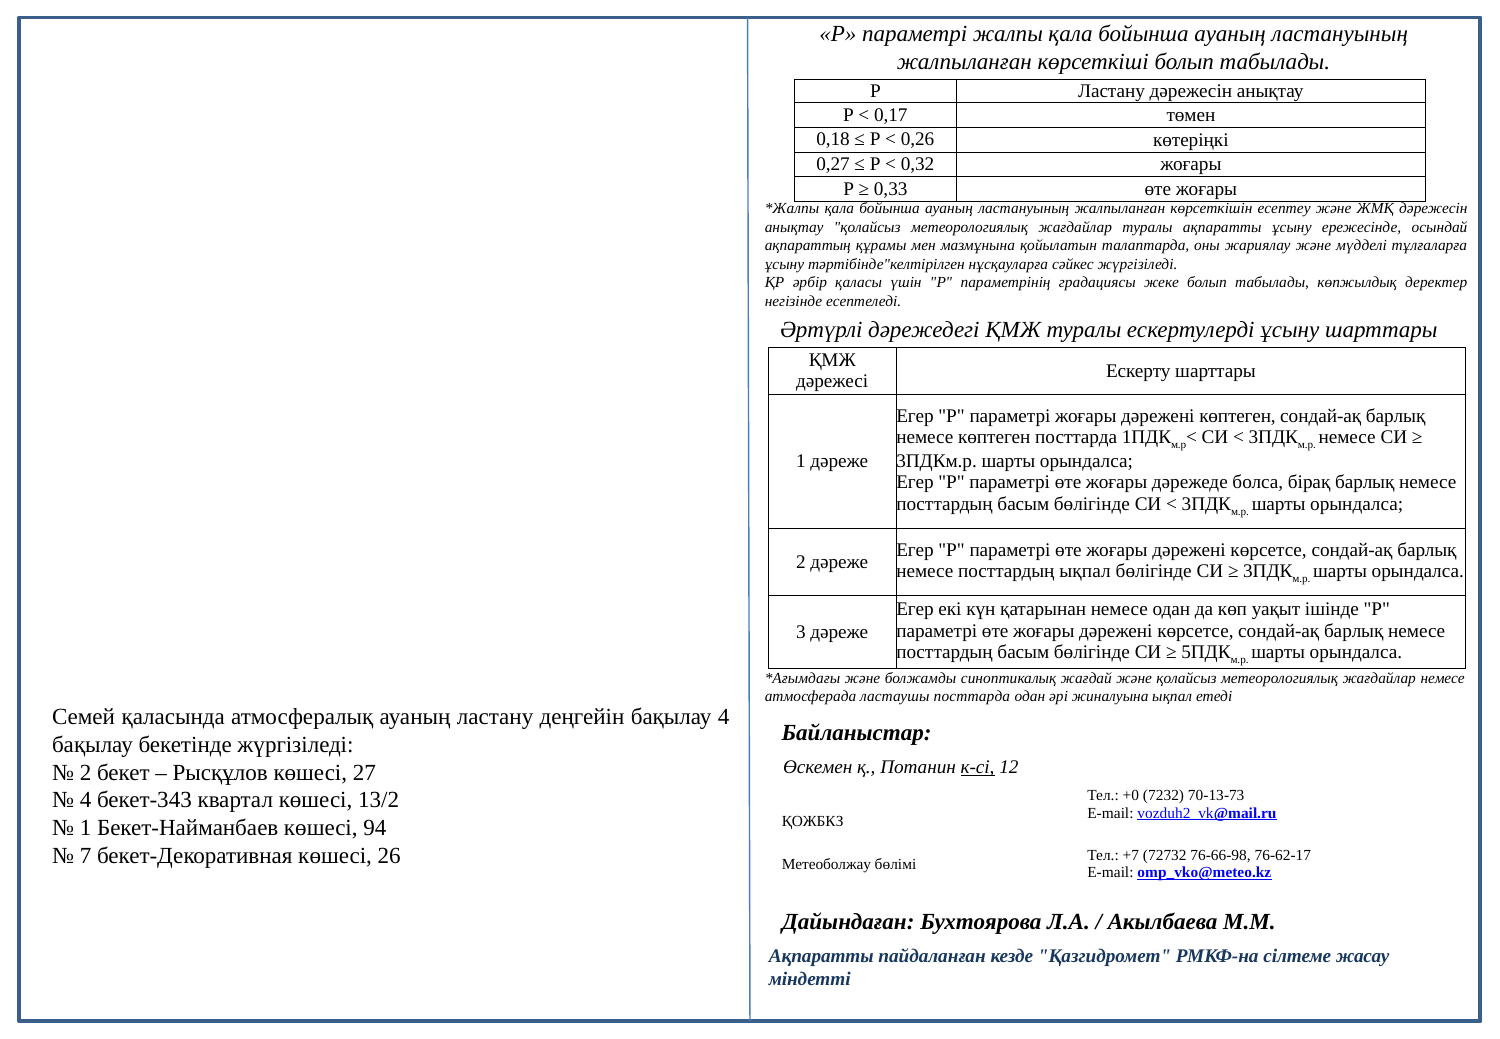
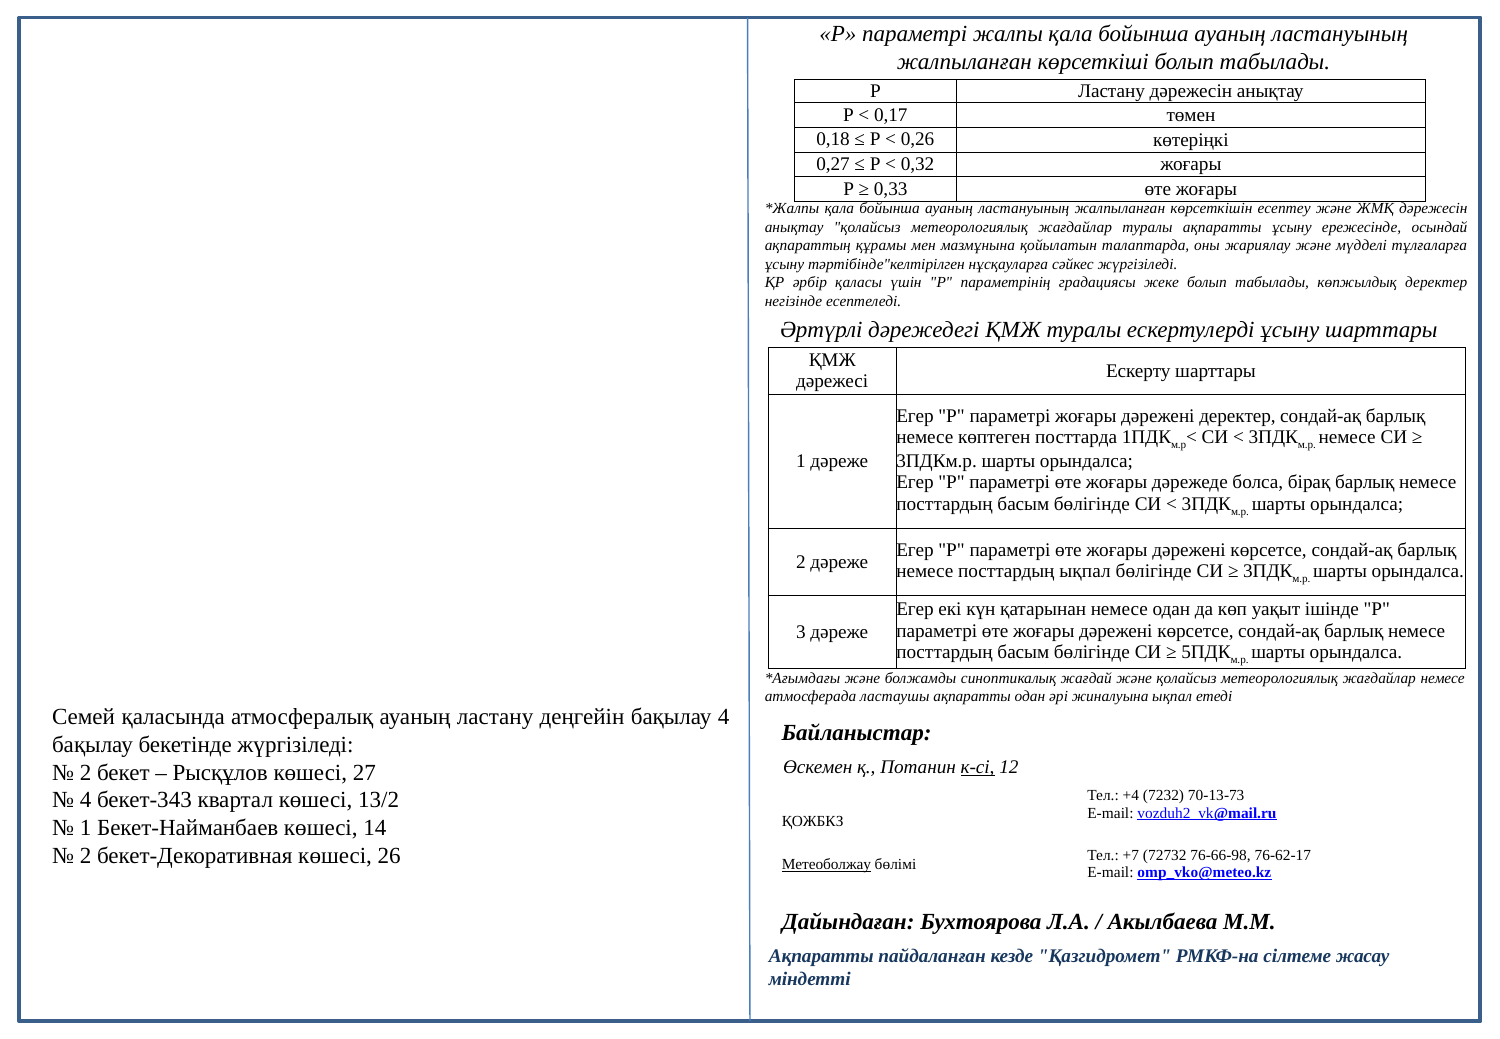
дәрежені көптеген: көптеген -> деректер
ластаушы посттарда: посттарда -> ақпаратты
+0: +0 -> +4
94: 94 -> 14
7 at (86, 855): 7 -> 2
Метеоболжау underline: none -> present
